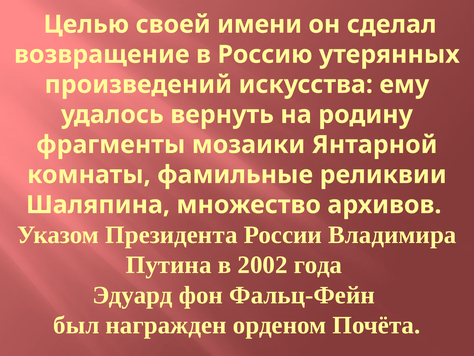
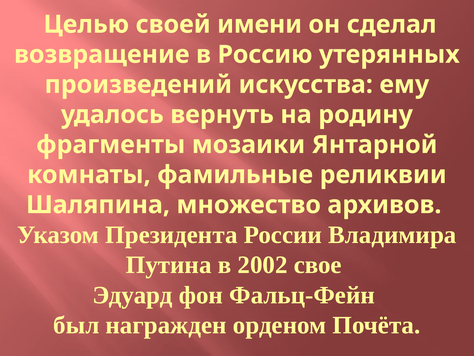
года: года -> свое
